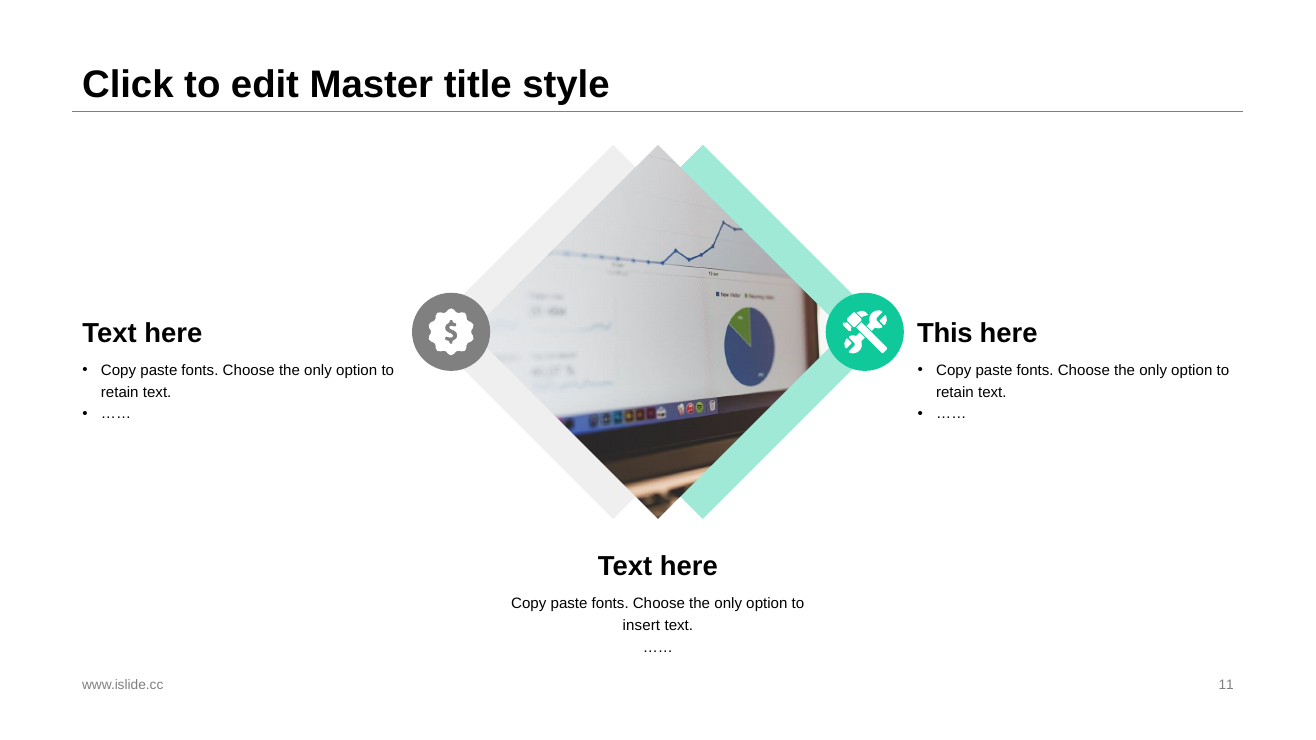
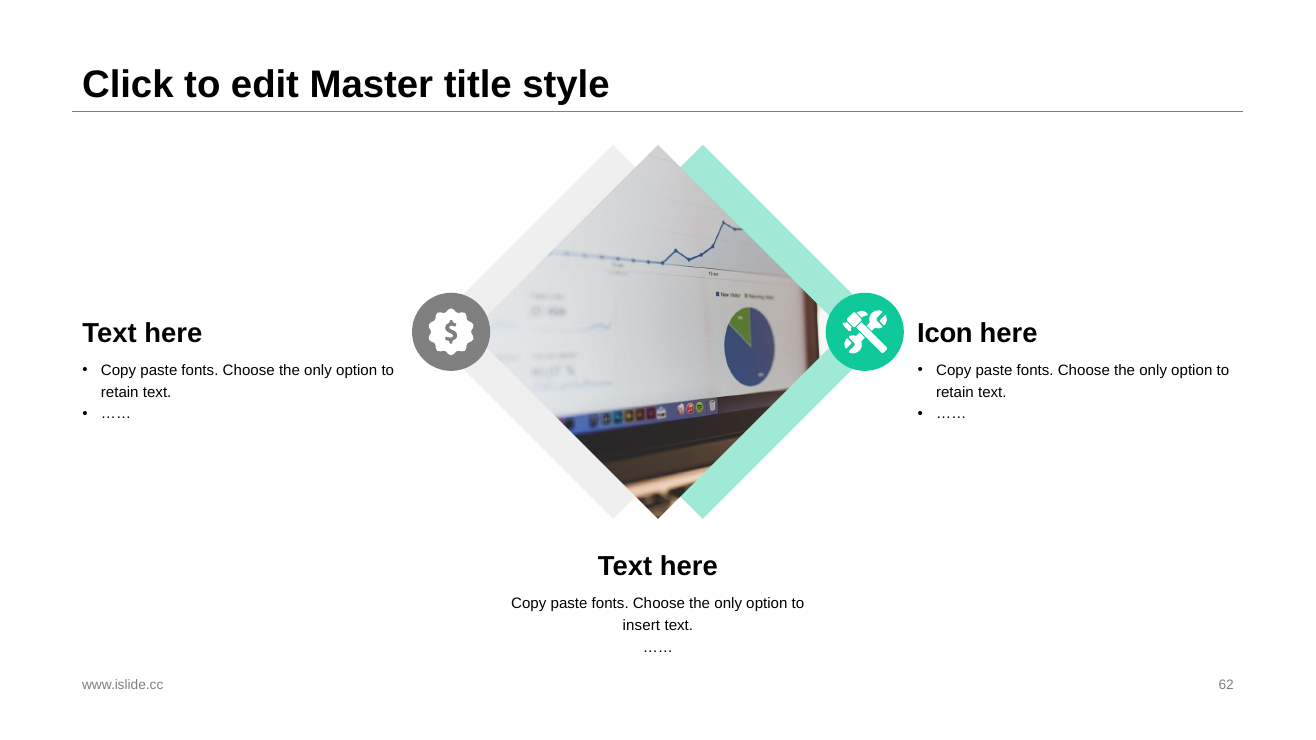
This: This -> Icon
11: 11 -> 62
